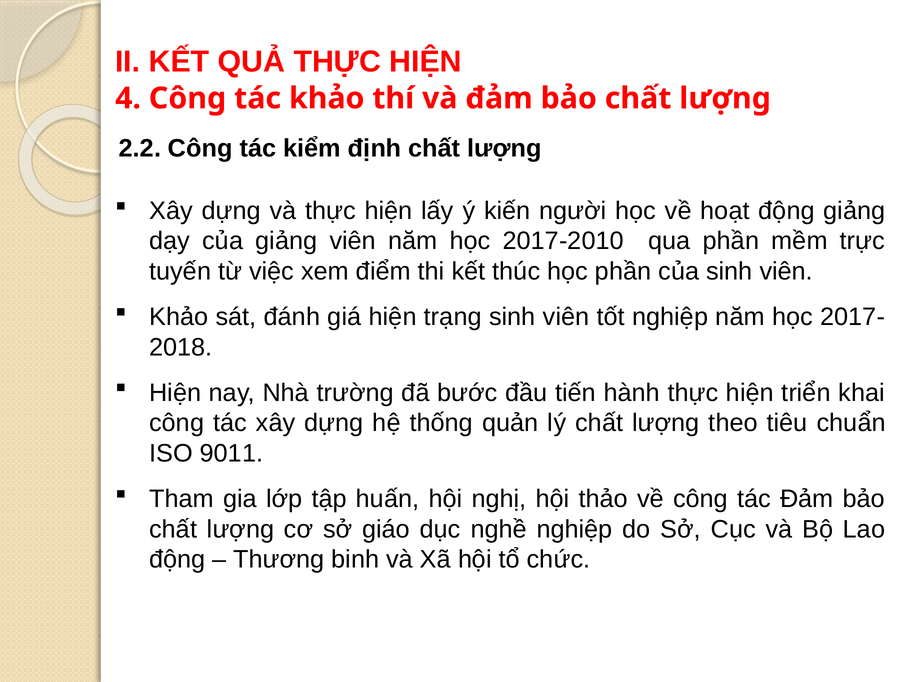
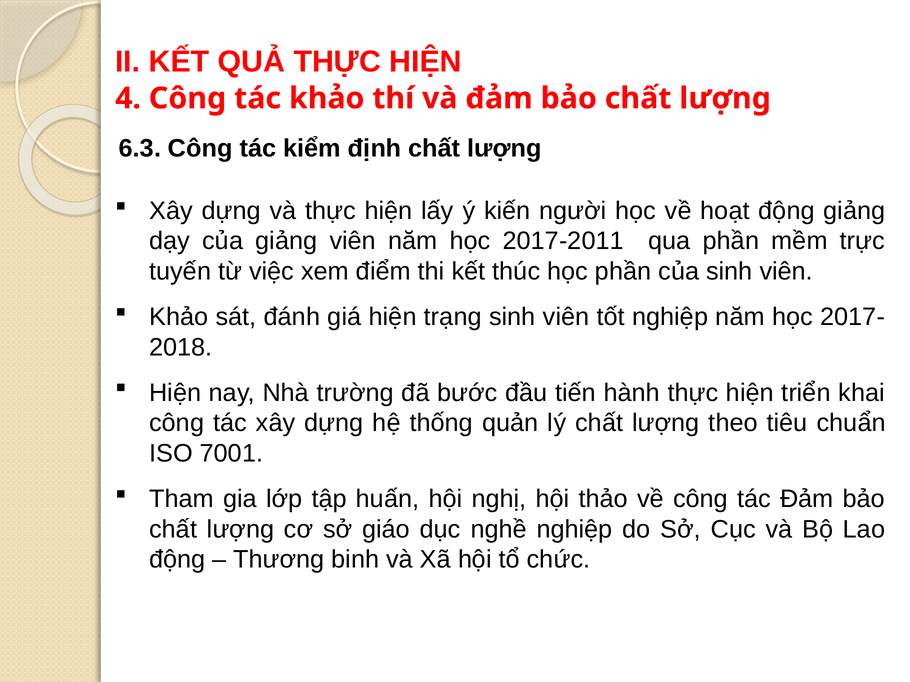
2.2: 2.2 -> 6.3
2017-2010: 2017-2010 -> 2017-2011
9011: 9011 -> 7001
